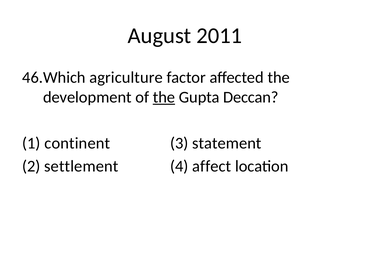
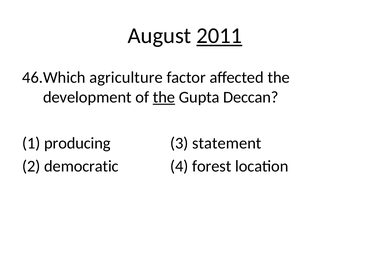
2011 underline: none -> present
continent: continent -> producing
settlement: settlement -> democratic
affect: affect -> forest
